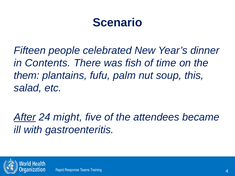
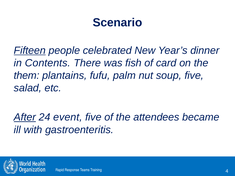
Fifteen underline: none -> present
time: time -> card
soup this: this -> five
might: might -> event
